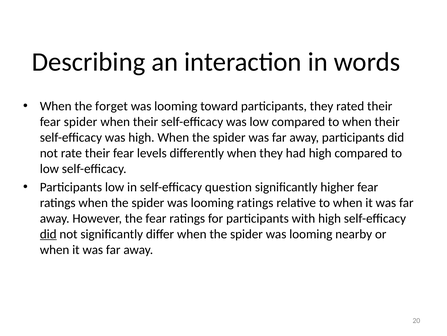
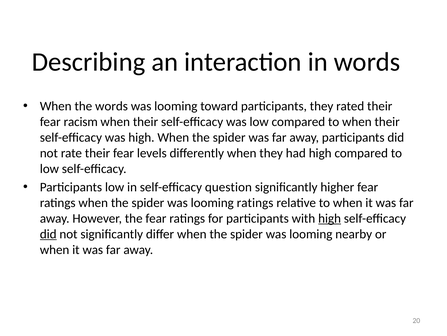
the forget: forget -> words
fear spider: spider -> racism
high at (330, 218) underline: none -> present
